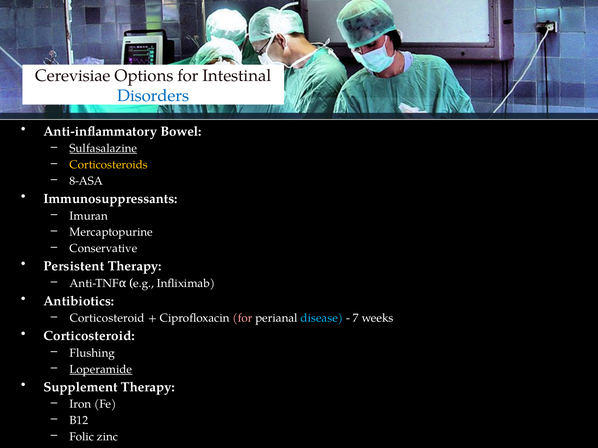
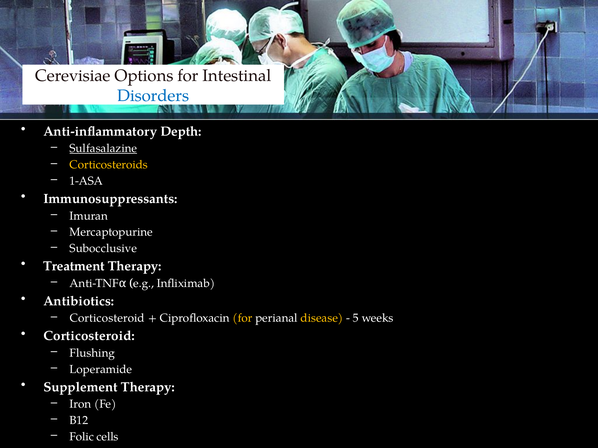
Bowel: Bowel -> Depth
8-ASA: 8-ASA -> 1-ASA
Conservative: Conservative -> Subocclusive
Persistent: Persistent -> Treatment
for at (242, 318) colour: pink -> yellow
disease colour: light blue -> yellow
7: 7 -> 5
Loperamide underline: present -> none
zinc: zinc -> cells
